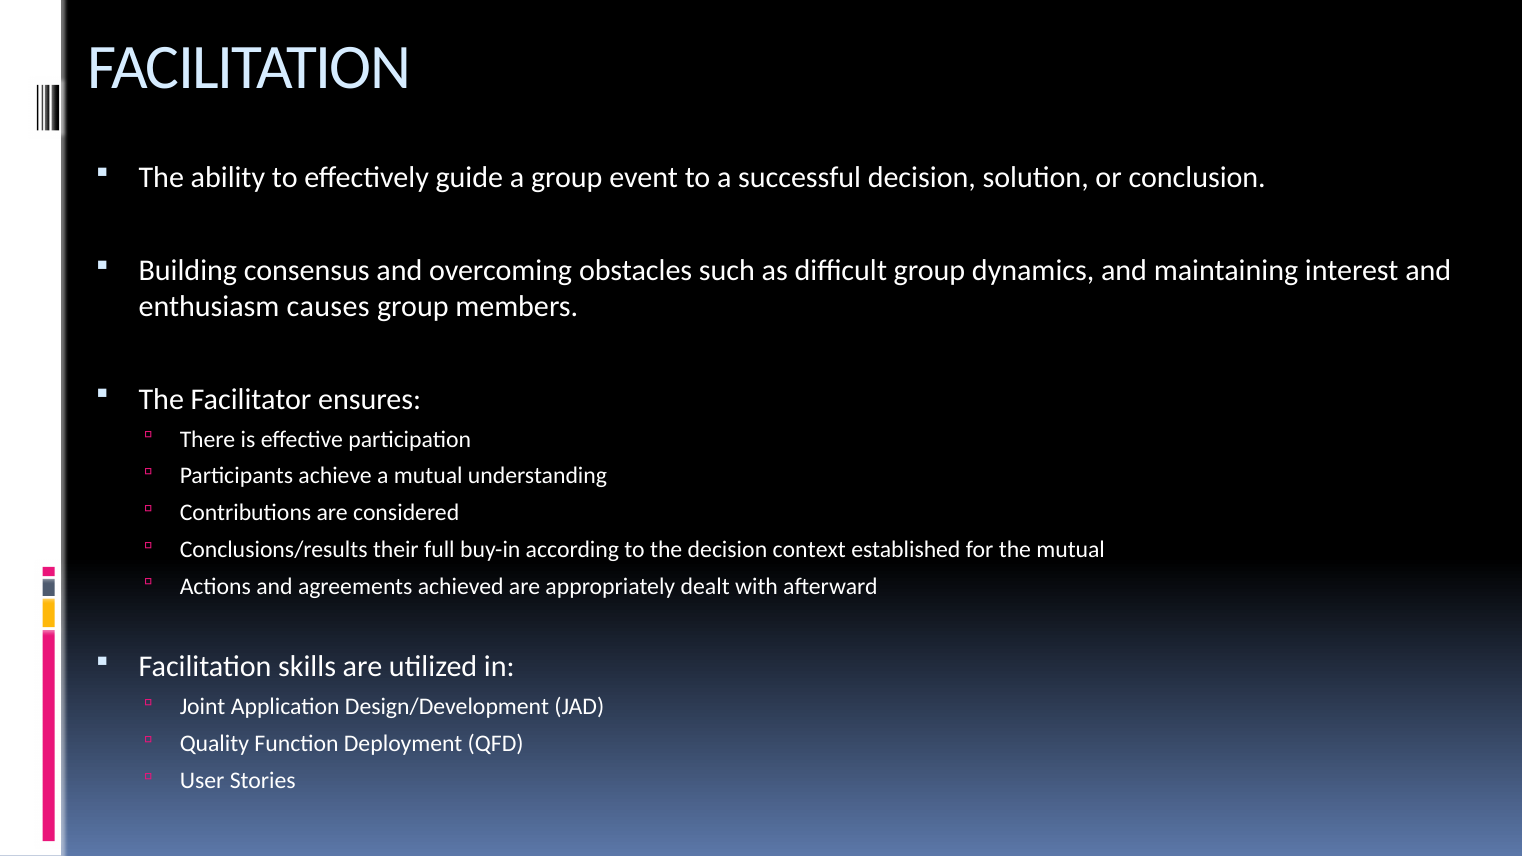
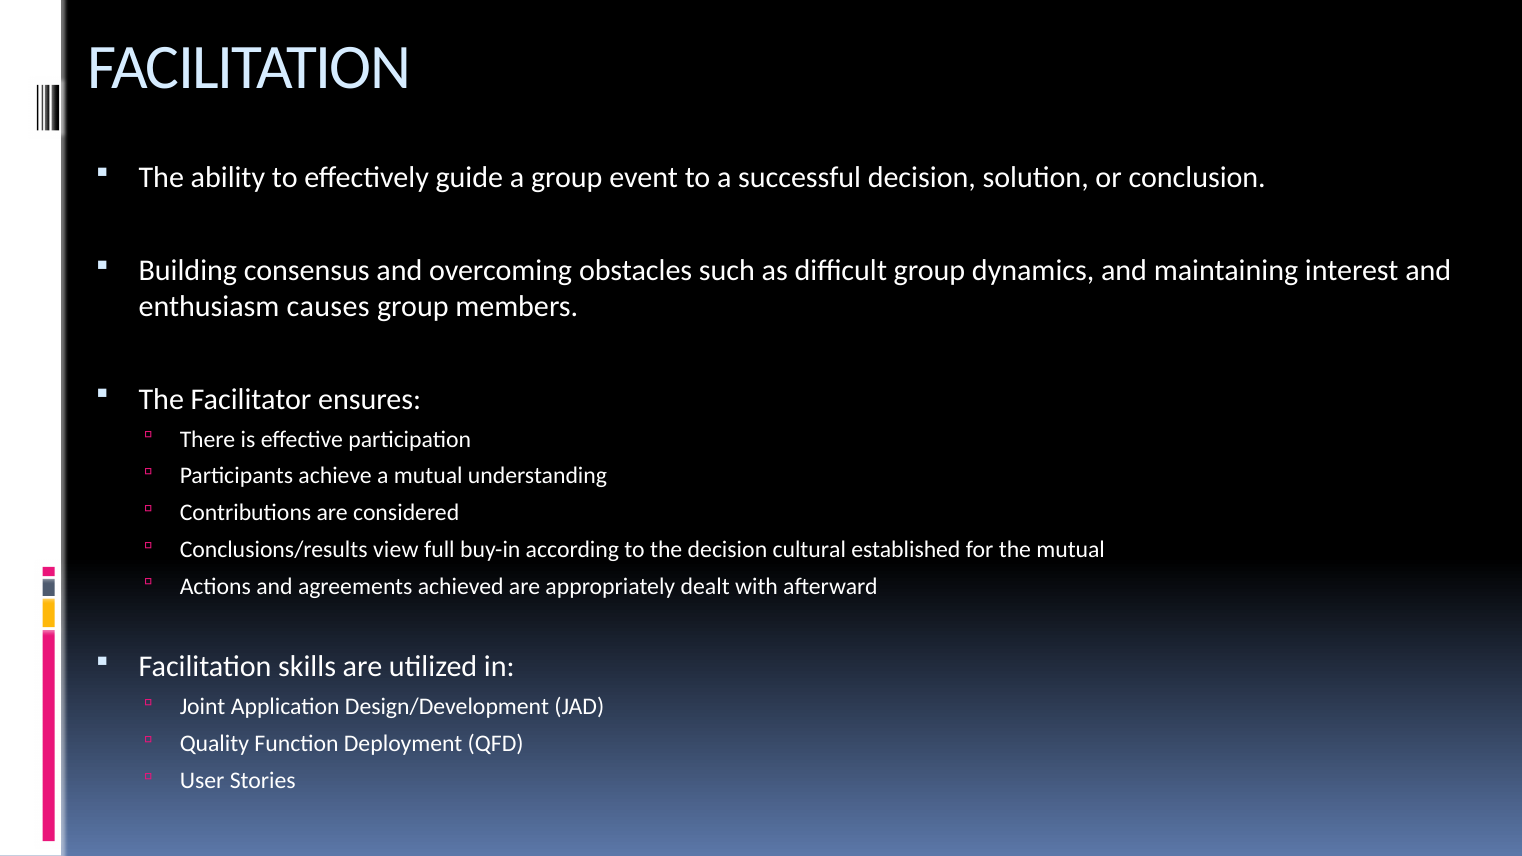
their: their -> view
context: context -> cultural
